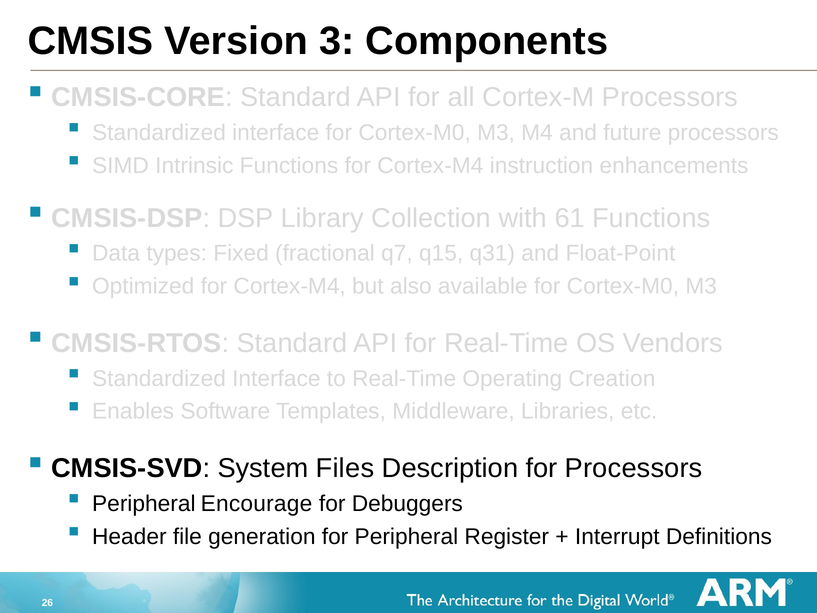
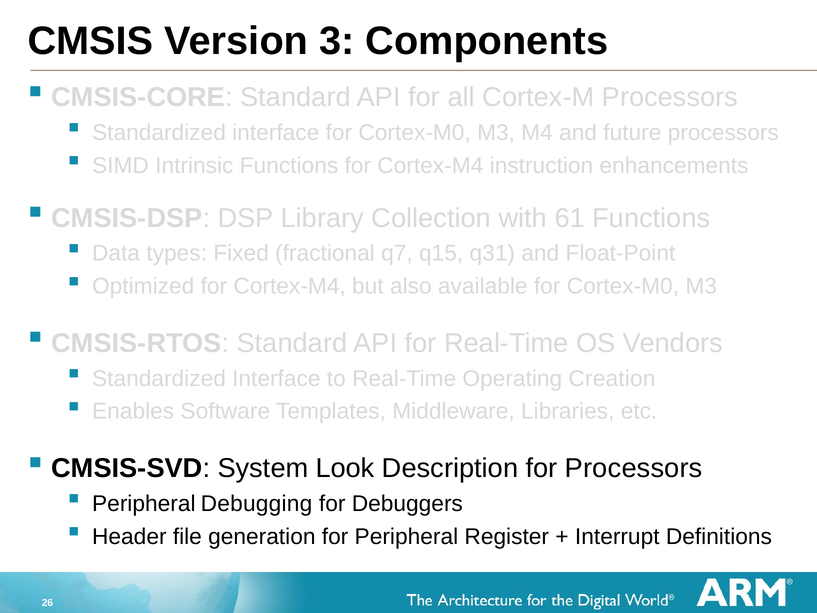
Files: Files -> Look
Encourage: Encourage -> Debugging
